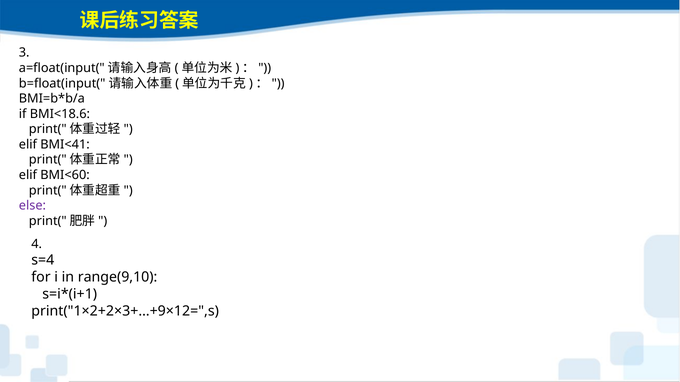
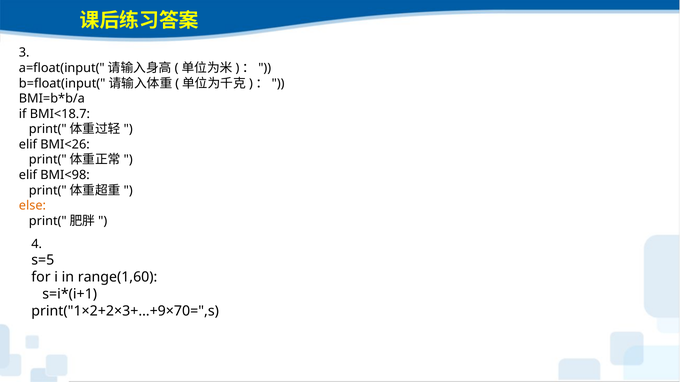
BMI<18.6: BMI<18.6 -> BMI<18.7
BMI<41: BMI<41 -> BMI<26
BMI<60: BMI<60 -> BMI<98
else colour: purple -> orange
s=4: s=4 -> s=5
range(9,10: range(9,10 -> range(1,60
print("1×2+2×3+…+9×12=",s: print("1×2+2×3+…+9×12=",s -> print("1×2+2×3+…+9×70=",s
